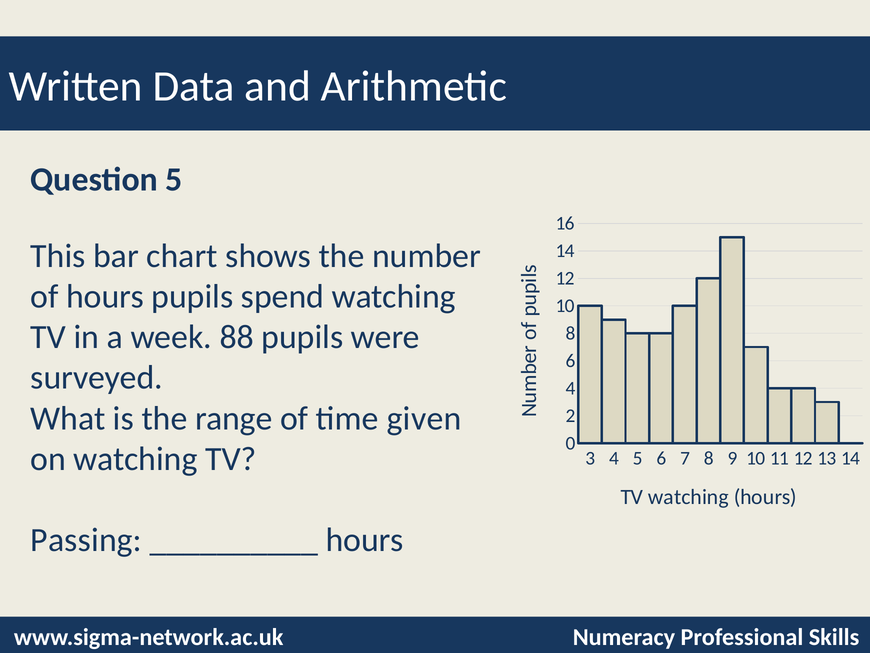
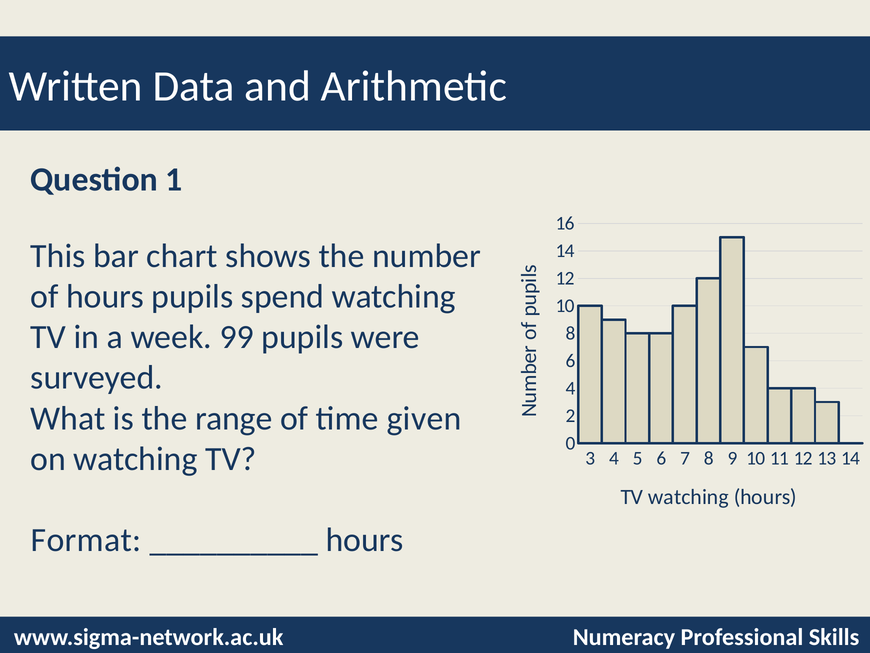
Question 5: 5 -> 1
88: 88 -> 99
Passing: Passing -> Format
